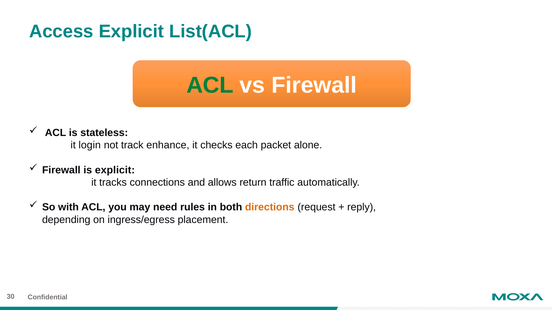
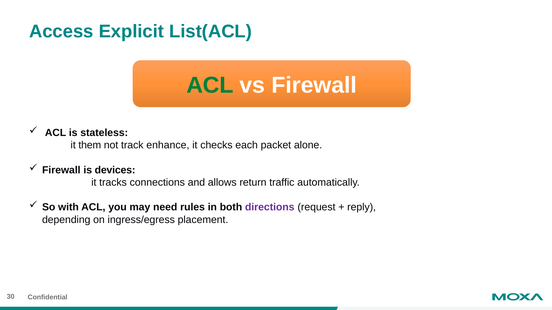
login: login -> them
is explicit: explicit -> devices
directions colour: orange -> purple
